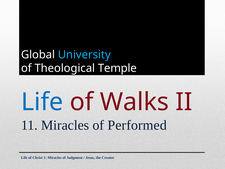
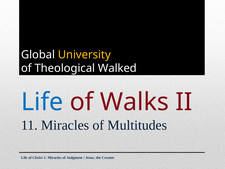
University colour: light blue -> yellow
Temple: Temple -> Walked
Performed: Performed -> Multitudes
